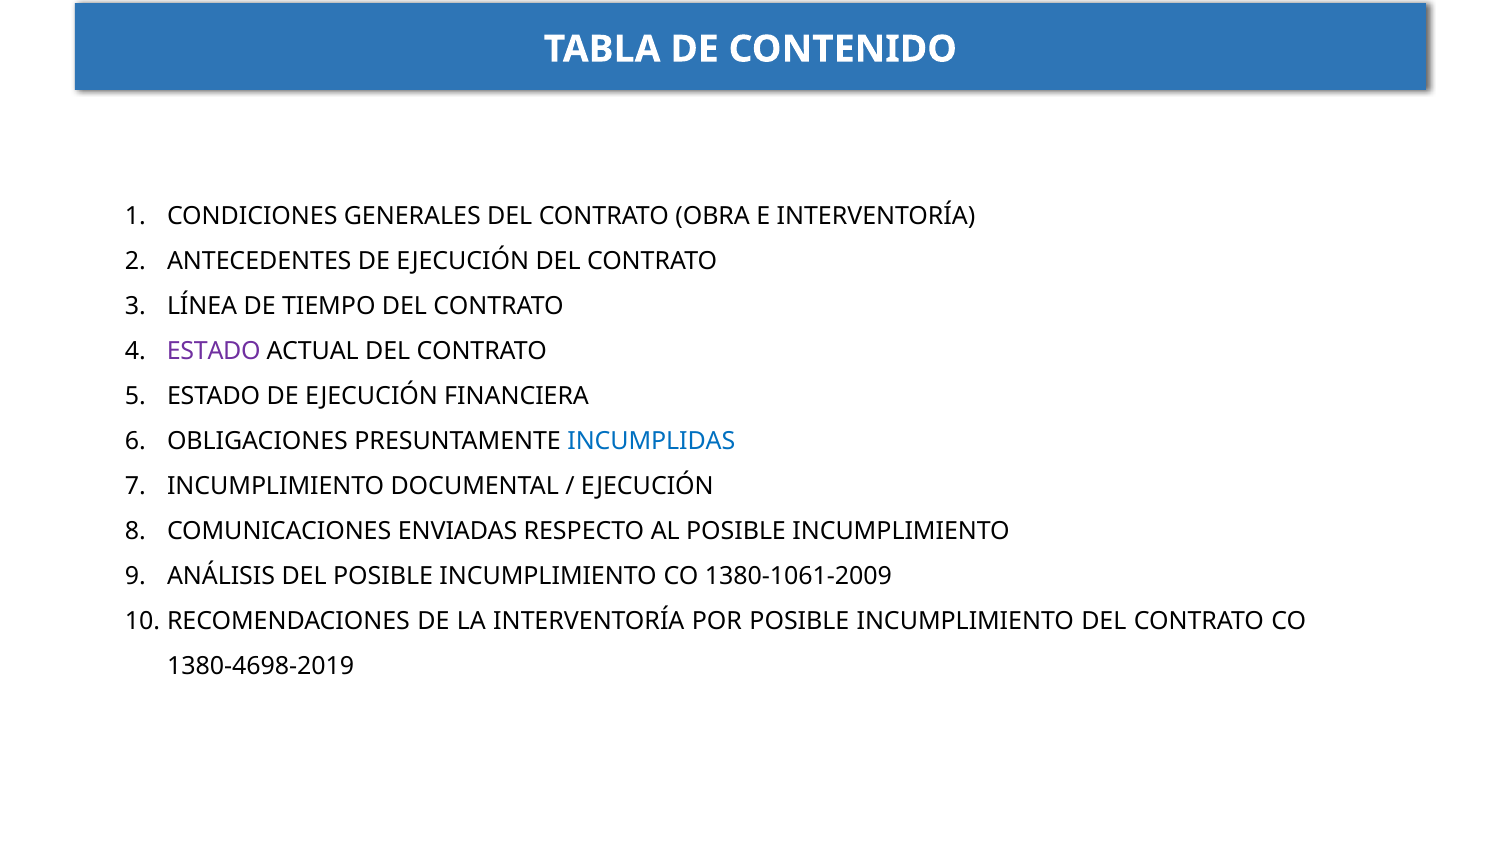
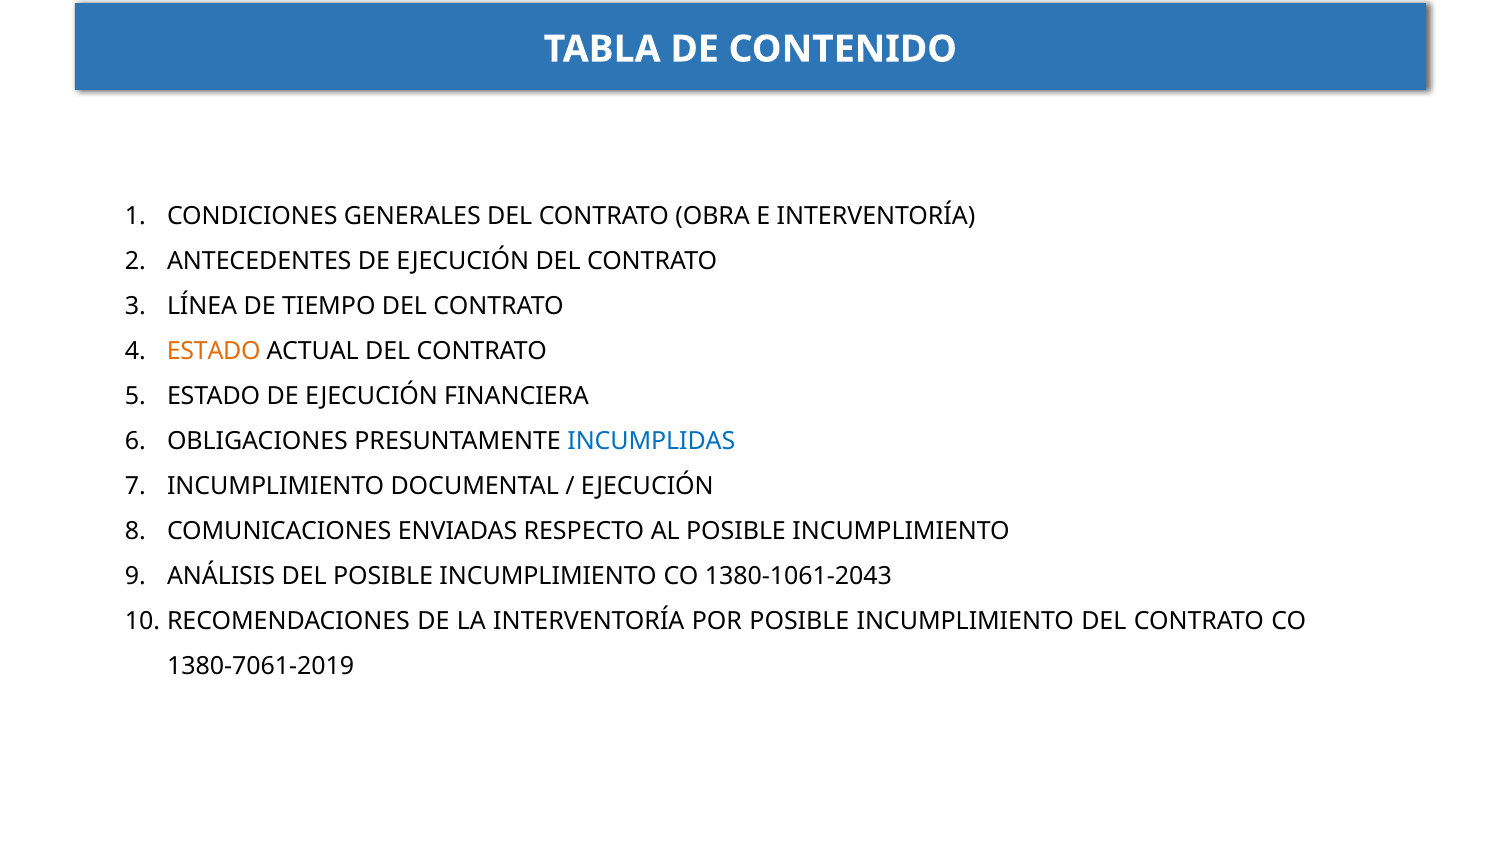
ESTADO at (214, 351) colour: purple -> orange
1380-1061-2009: 1380-1061-2009 -> 1380-1061-2043
1380-4698-2019: 1380-4698-2019 -> 1380-7061-2019
